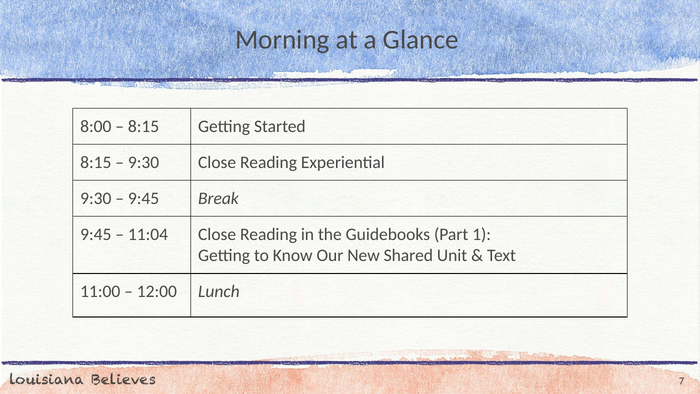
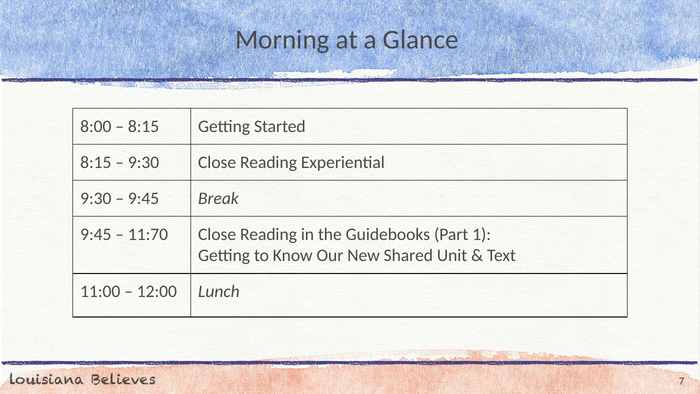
11:04: 11:04 -> 11:70
